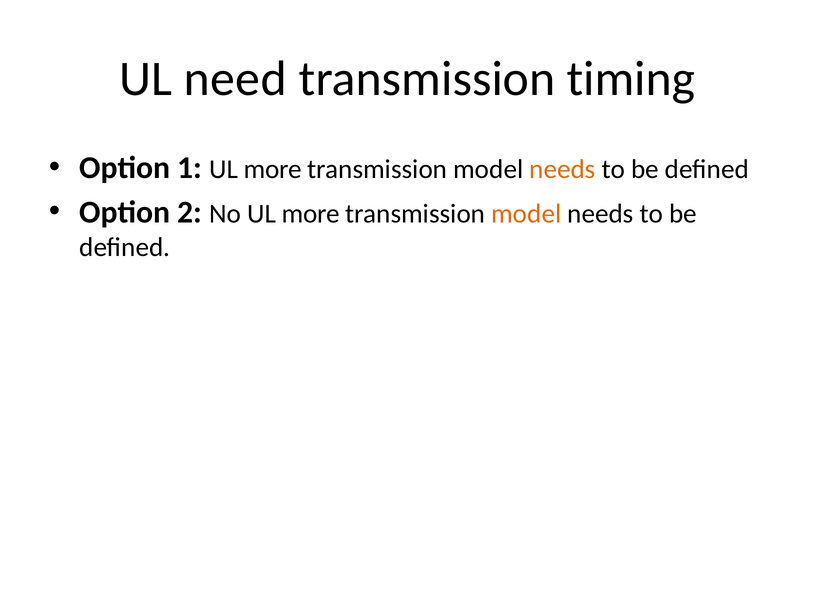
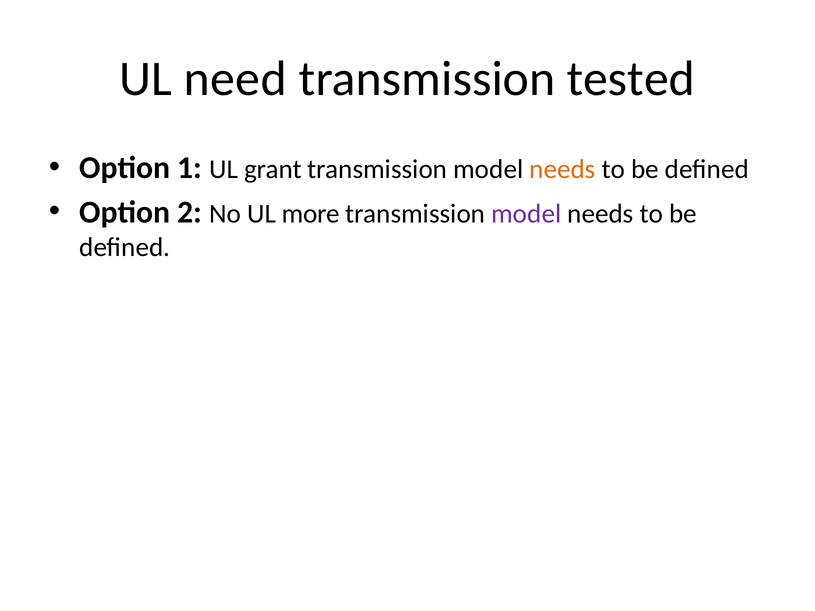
timing: timing -> tested
1 UL more: more -> grant
model at (526, 214) colour: orange -> purple
